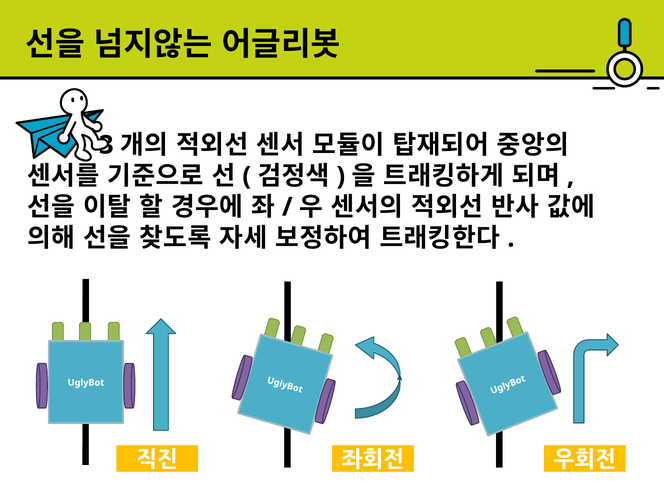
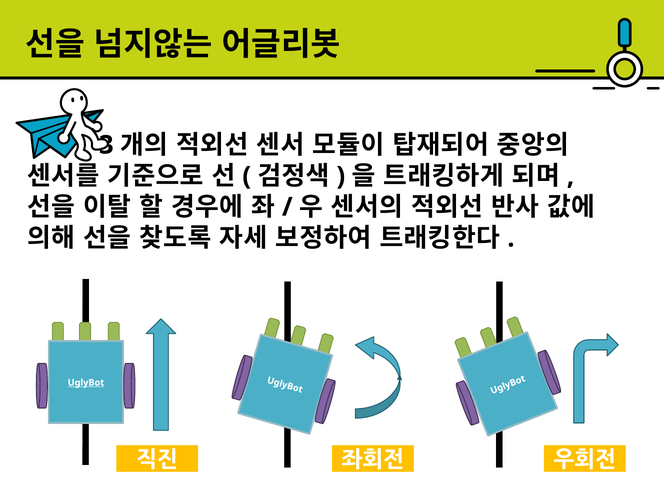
UglyBot underline: none -> present
